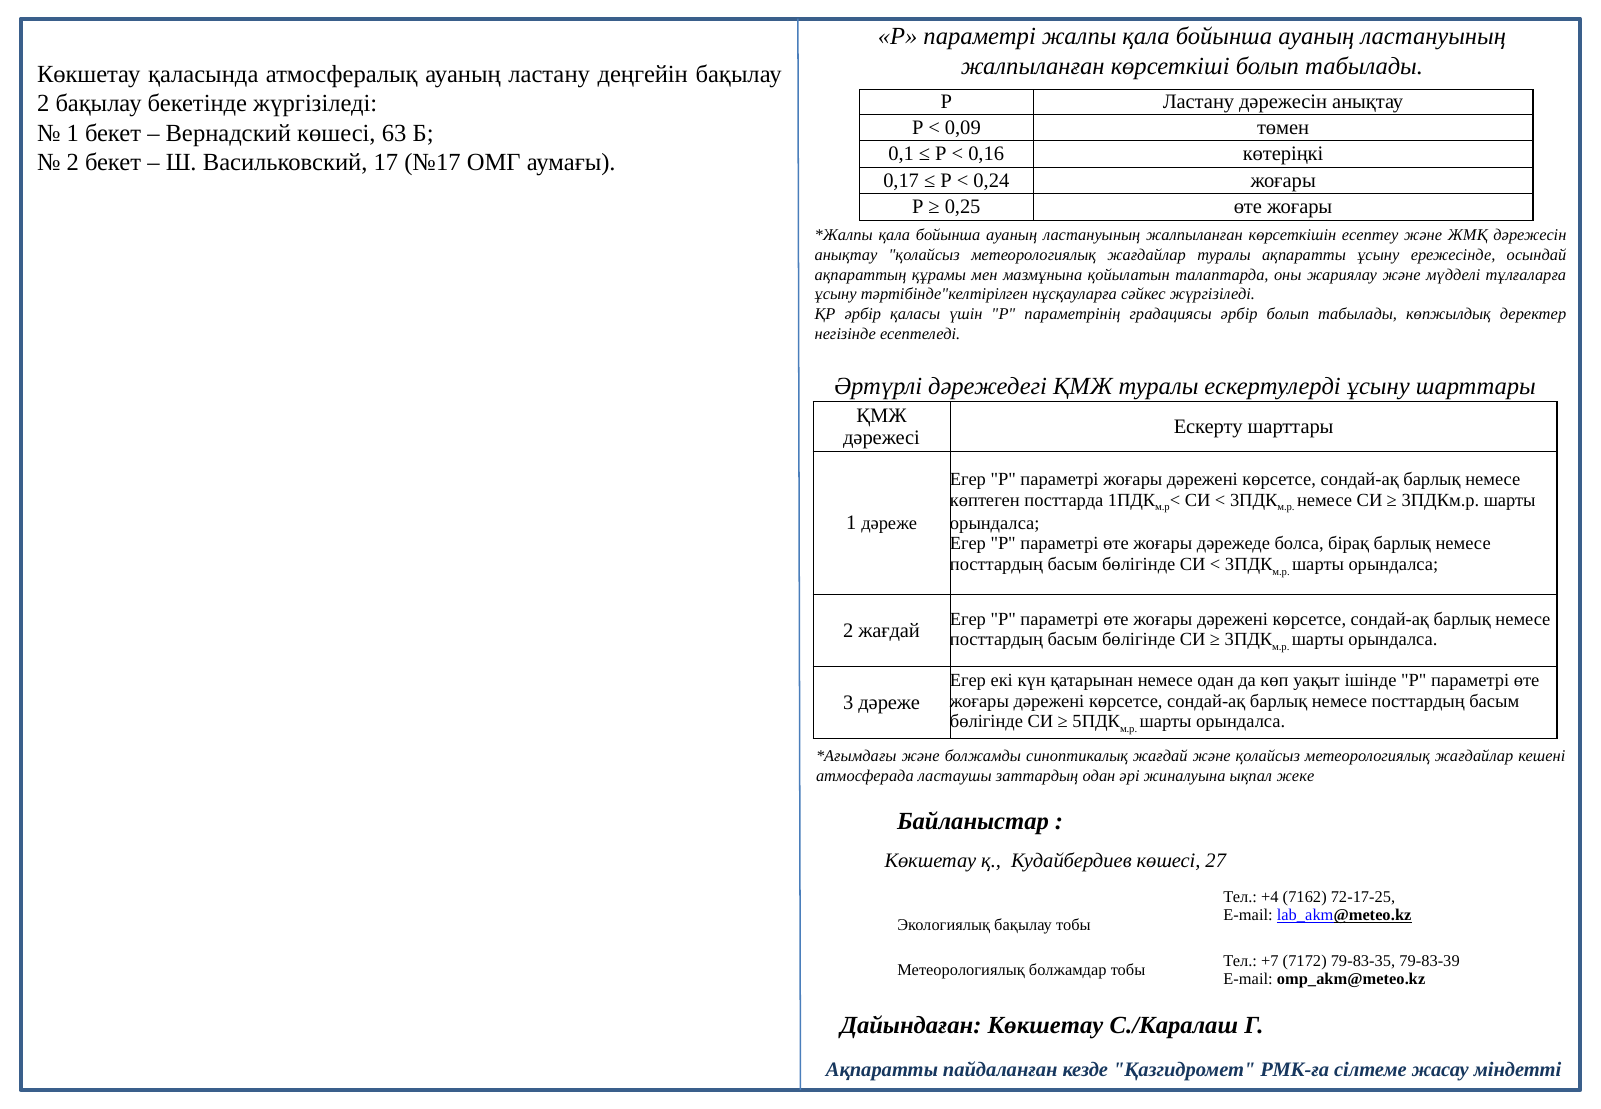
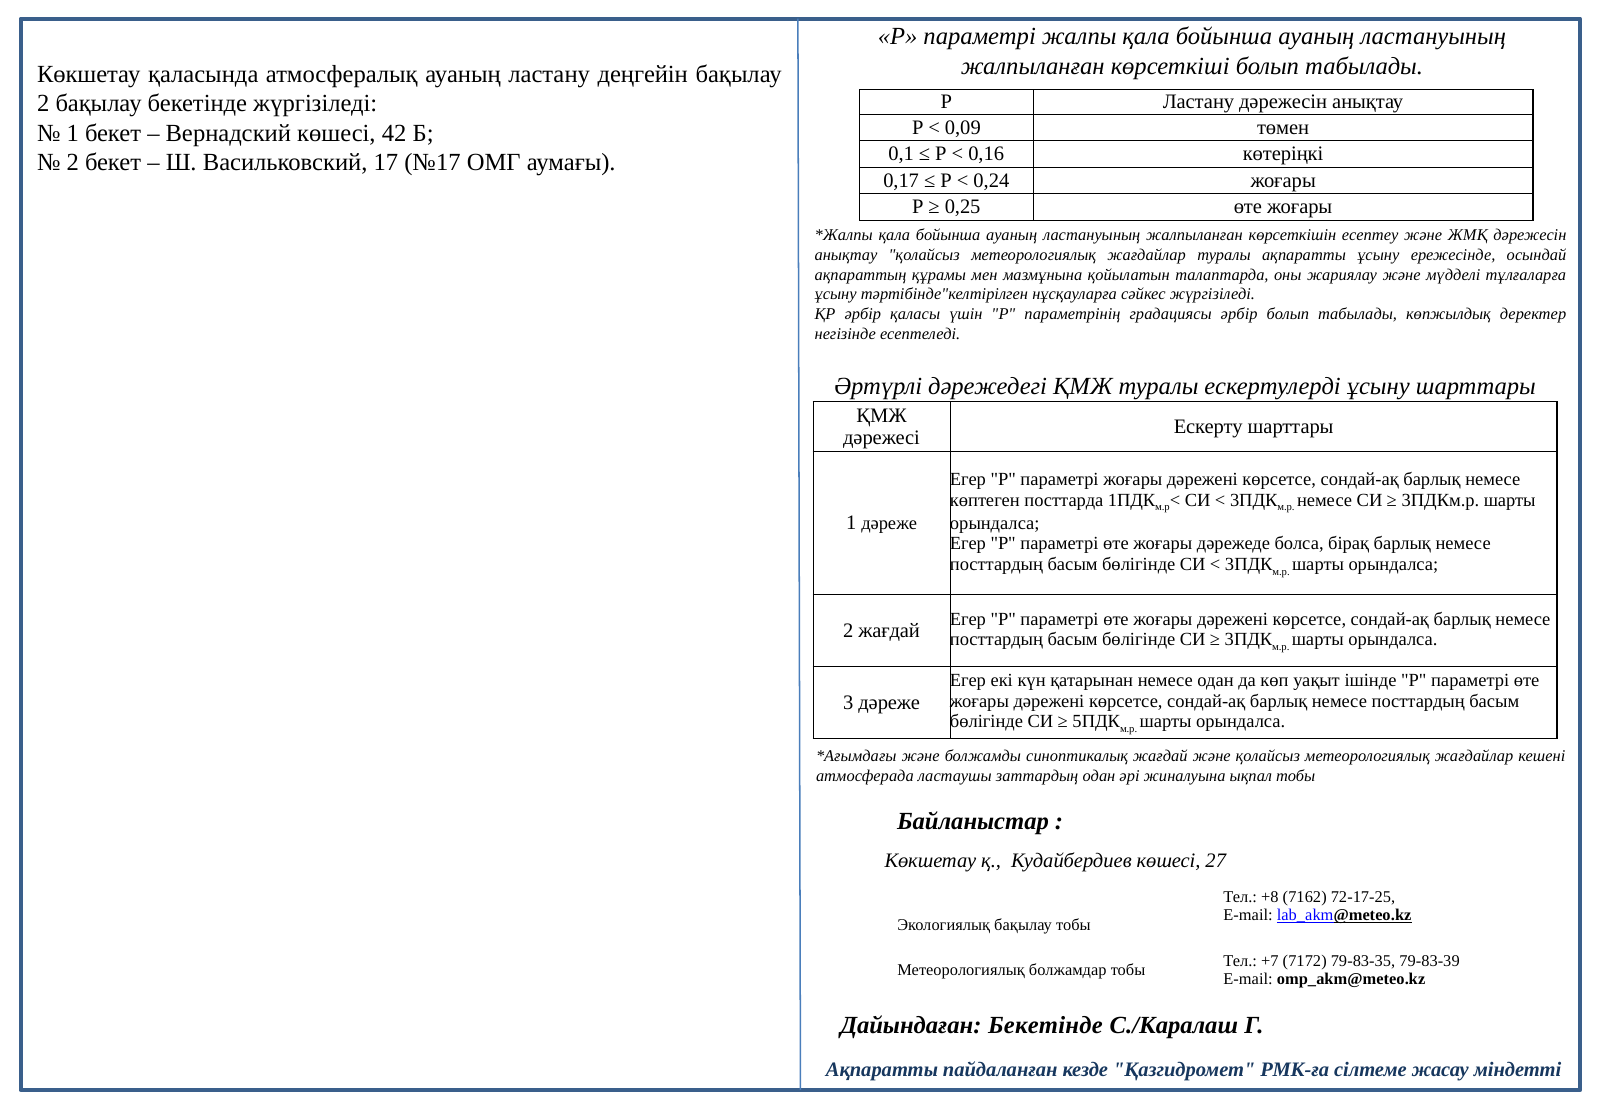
63: 63 -> 42
ықпал жеке: жеке -> тобы
+4: +4 -> +8
Дайындаған Көкшетау: Көкшетау -> Бекетінде
